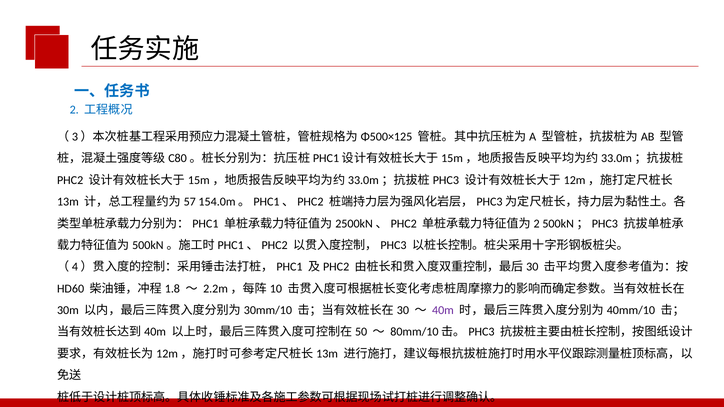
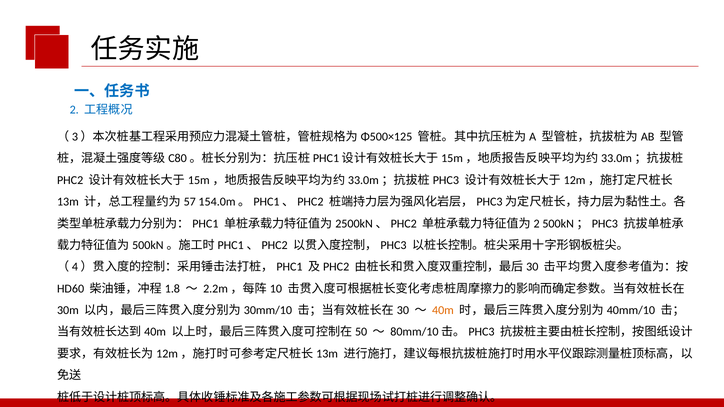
40m colour: purple -> orange
